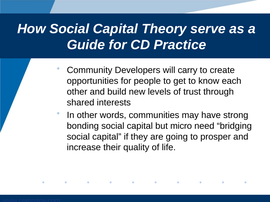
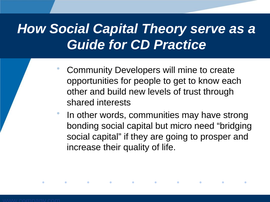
carry: carry -> mine
